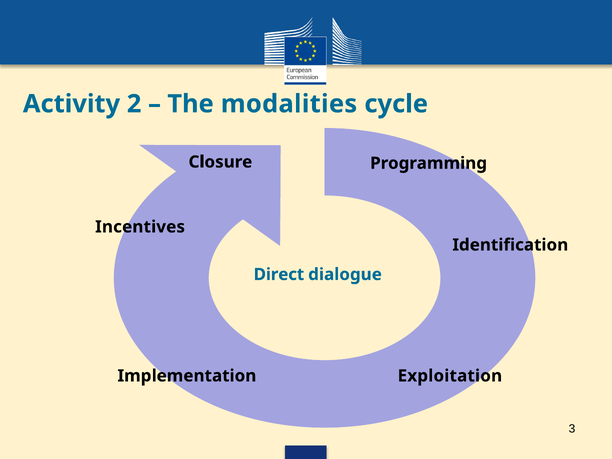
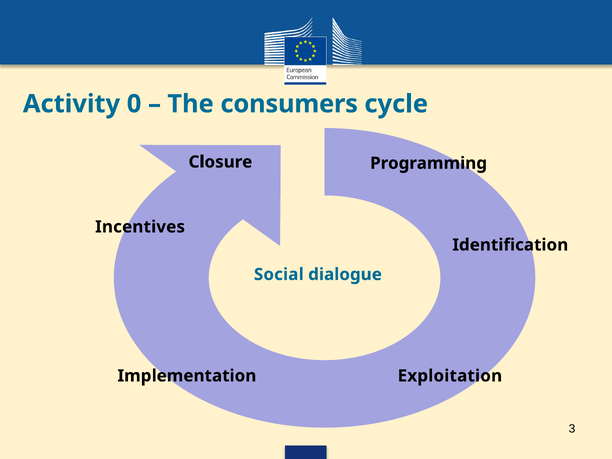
2: 2 -> 0
modalities: modalities -> consumers
Direct: Direct -> Social
